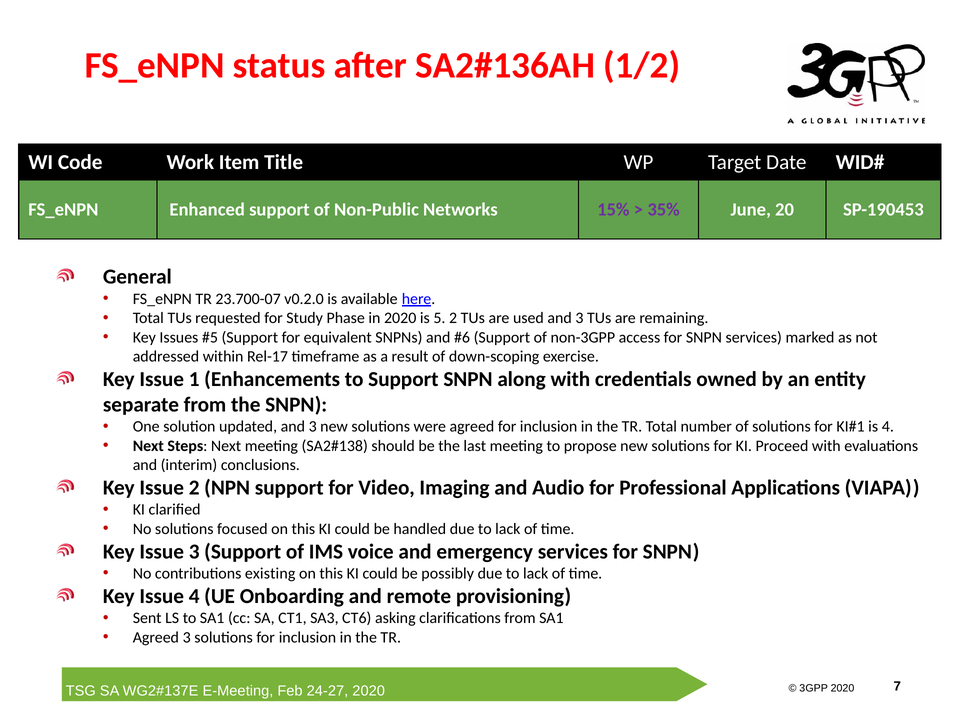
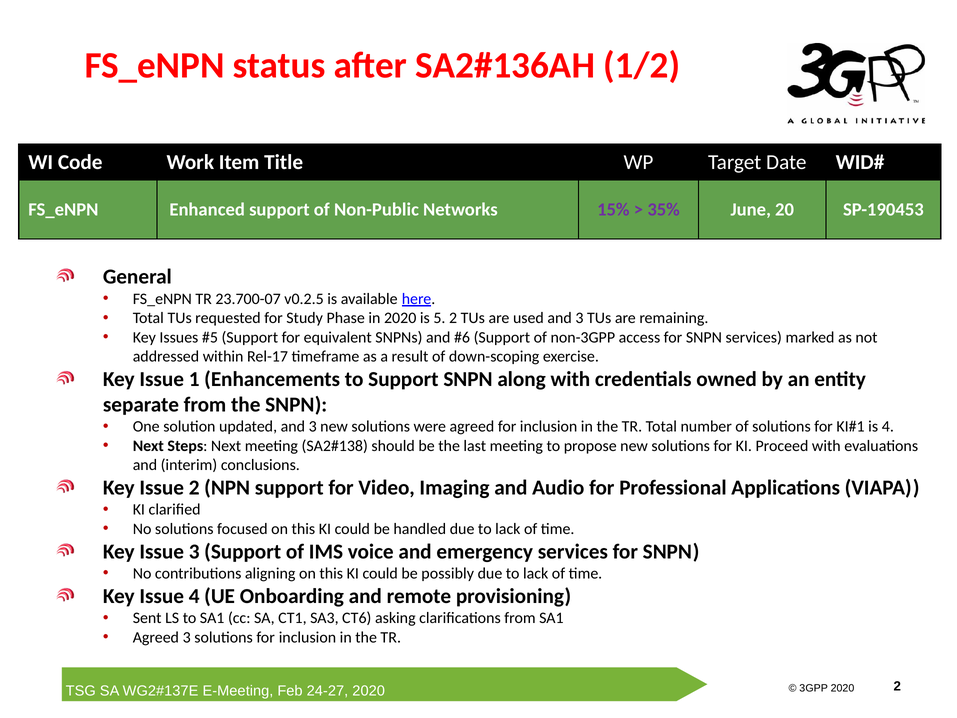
v0.2.0: v0.2.0 -> v0.2.5
existing: existing -> aligning
2020 7: 7 -> 2
